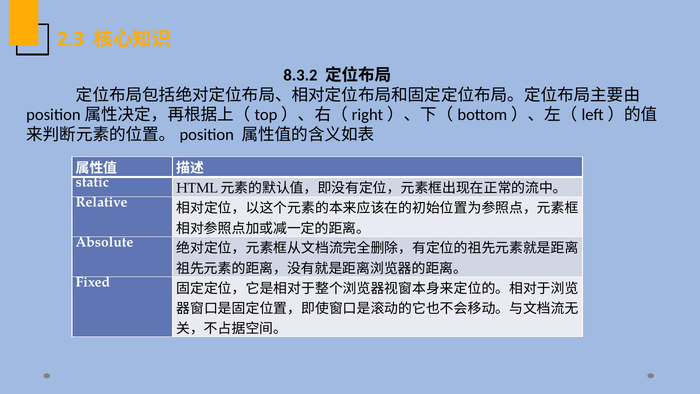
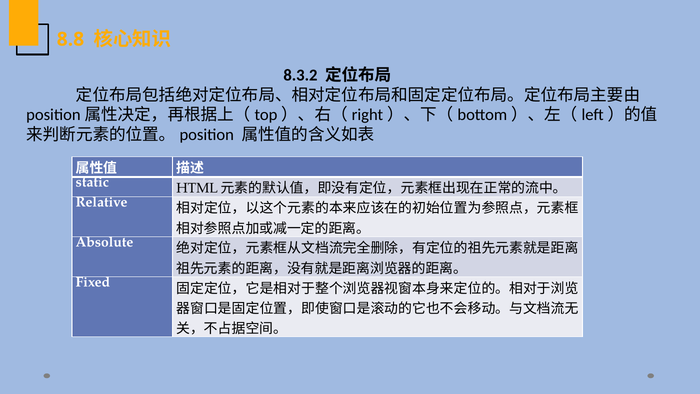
2.3: 2.3 -> 8.8
